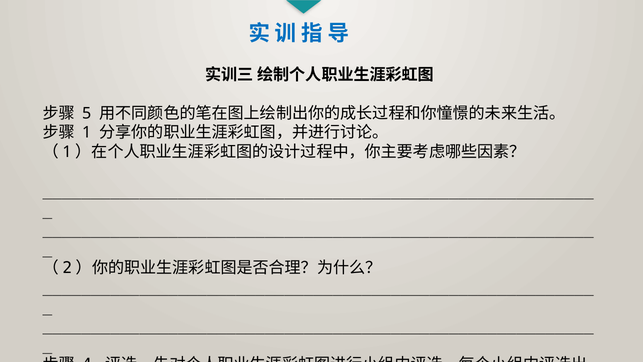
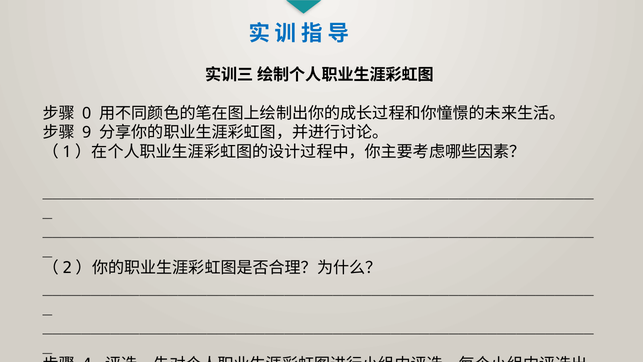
5: 5 -> 0
1: 1 -> 9
